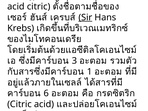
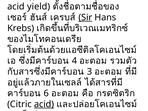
acid citric: citric -> yield
3 at (74, 61): 3 -> 4
1 at (89, 72): 1 -> 3
acid at (44, 104) underline: none -> present
